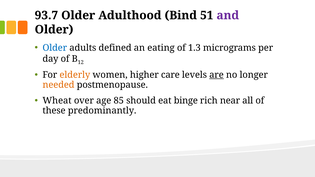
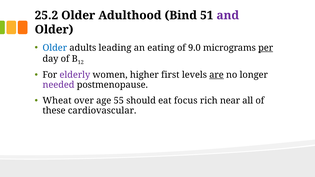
93.7: 93.7 -> 25.2
defined: defined -> leading
1.3: 1.3 -> 9.0
per underline: none -> present
elderly colour: orange -> purple
care: care -> first
needed colour: orange -> purple
85: 85 -> 55
binge: binge -> focus
predominantly: predominantly -> cardiovascular
